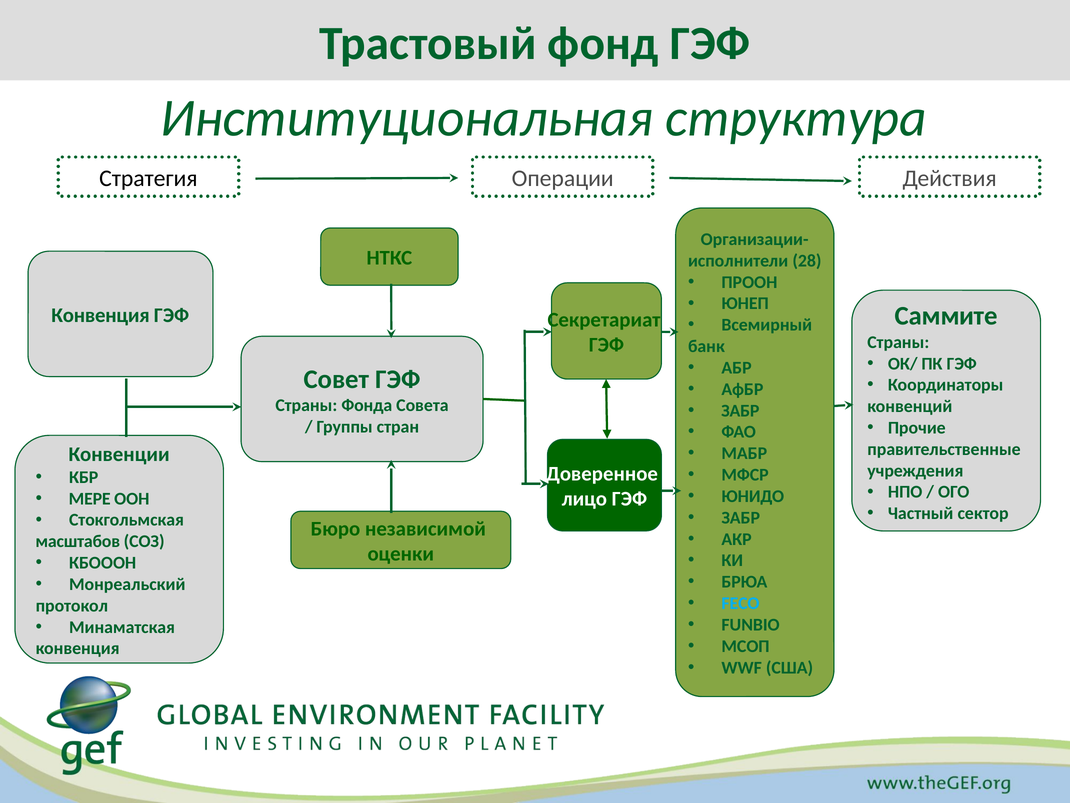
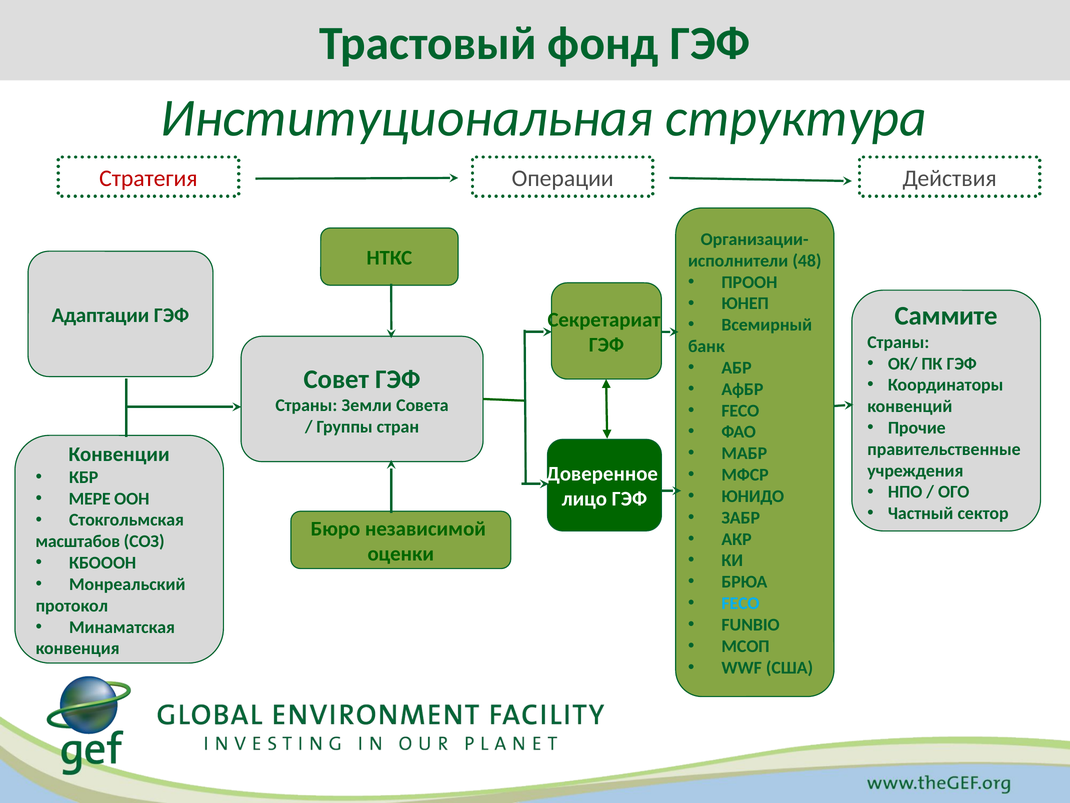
Стратегия colour: black -> red
28: 28 -> 48
Конвенция at (100, 315): Конвенция -> Адаптации
Фонда: Фонда -> Земли
ЗАБР at (740, 410): ЗАБР -> FECO
